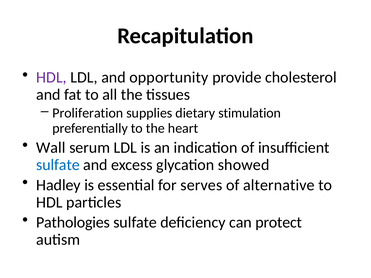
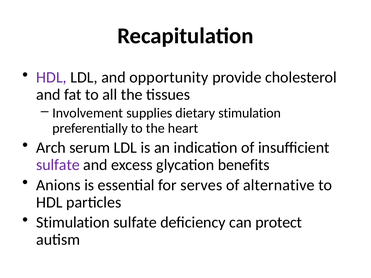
Proliferation: Proliferation -> Involvement
Wall: Wall -> Arch
sulfate at (58, 165) colour: blue -> purple
showed: showed -> benefits
Hadley: Hadley -> Anions
Pathologies at (73, 223): Pathologies -> Stimulation
